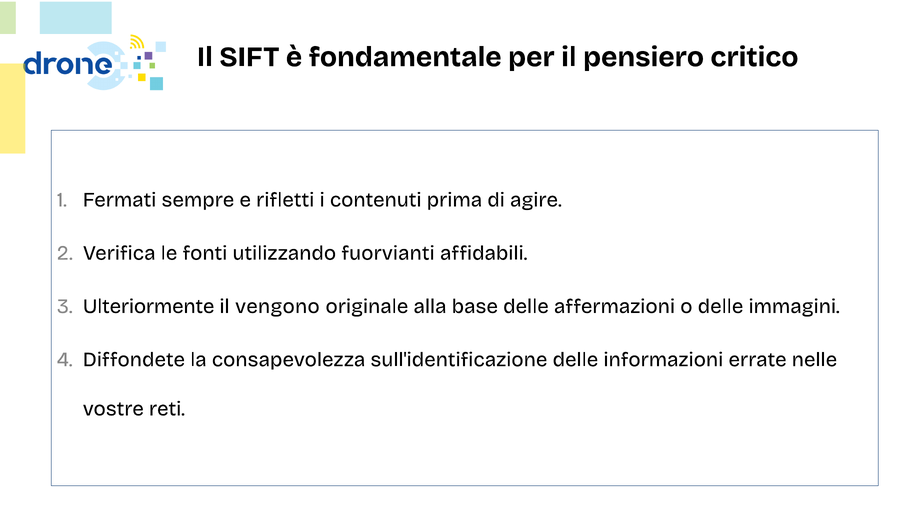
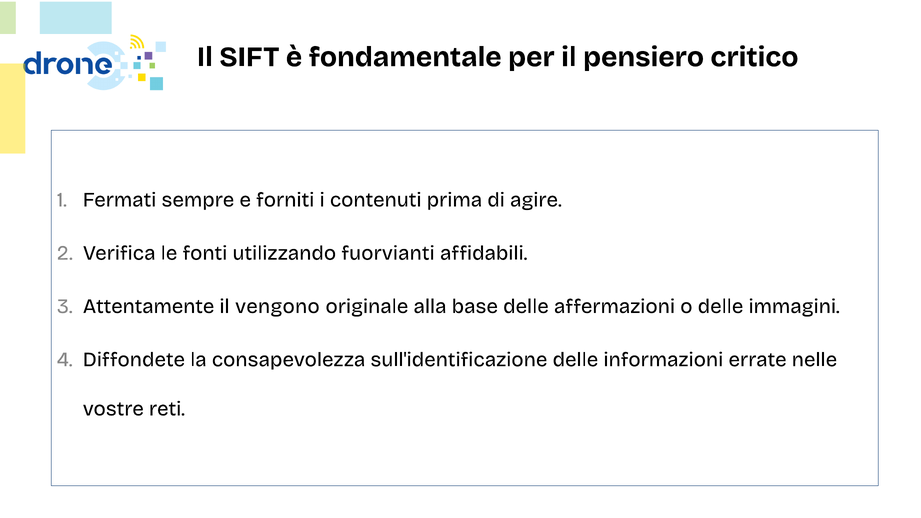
rifletti: rifletti -> forniti
Ulteriormente: Ulteriormente -> Attentamente
